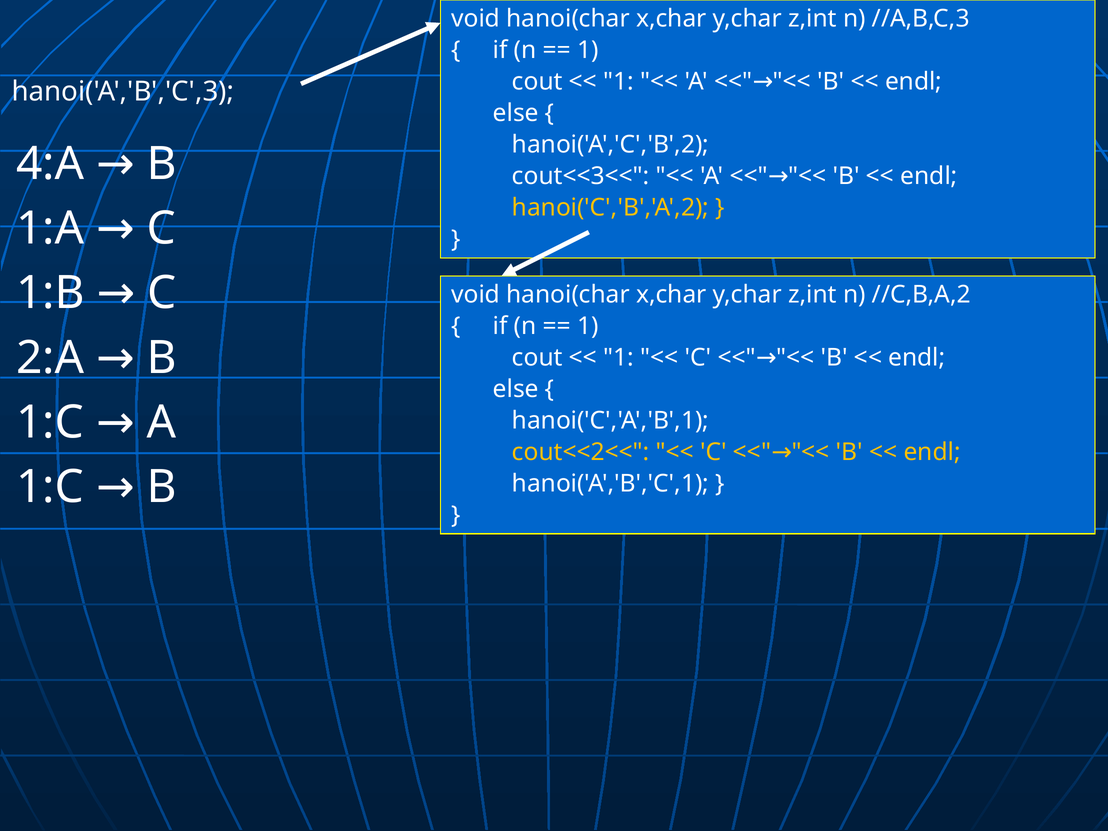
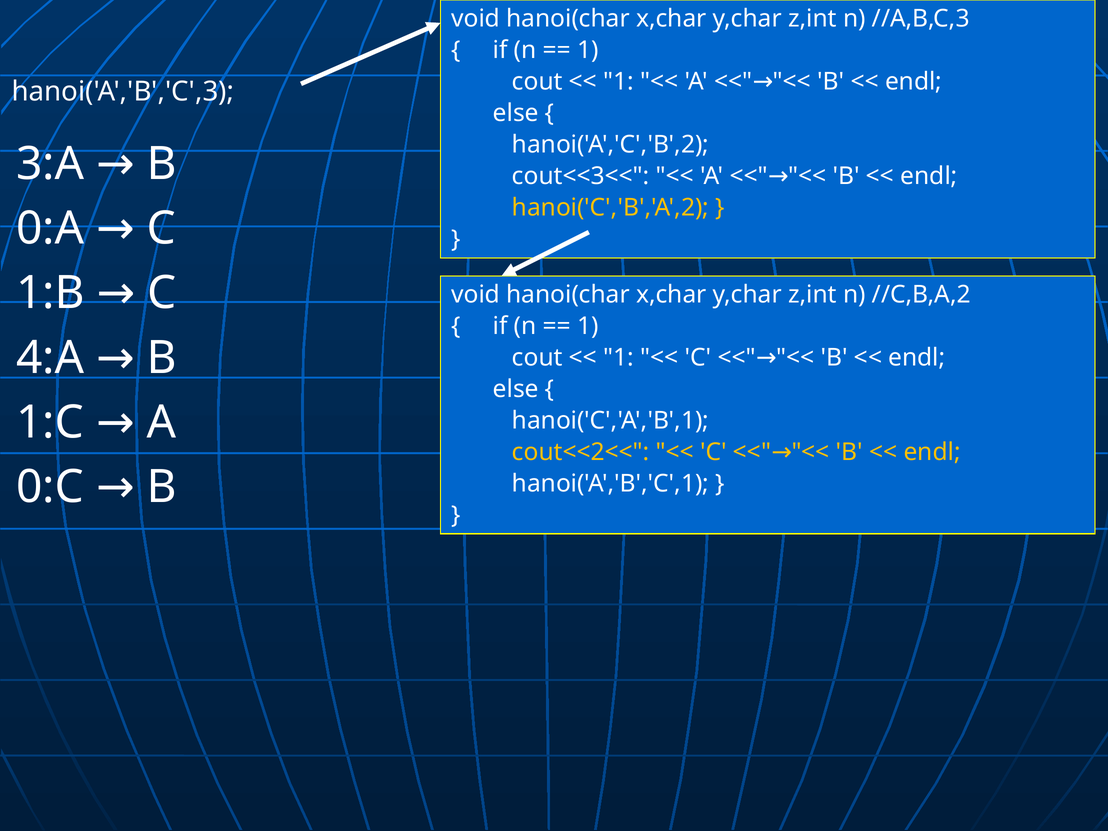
4:A: 4:A -> 3:A
1:A: 1:A -> 0:A
2:A: 2:A -> 4:A
1:C at (50, 487): 1:C -> 0:C
